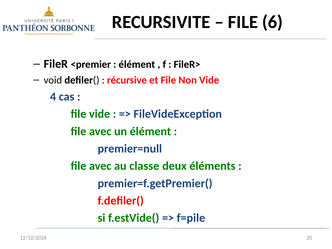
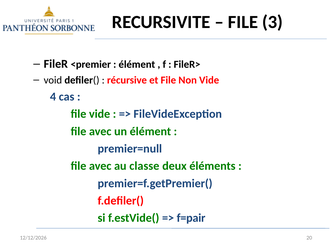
6: 6 -> 3
f=pile: f=pile -> f=pair
